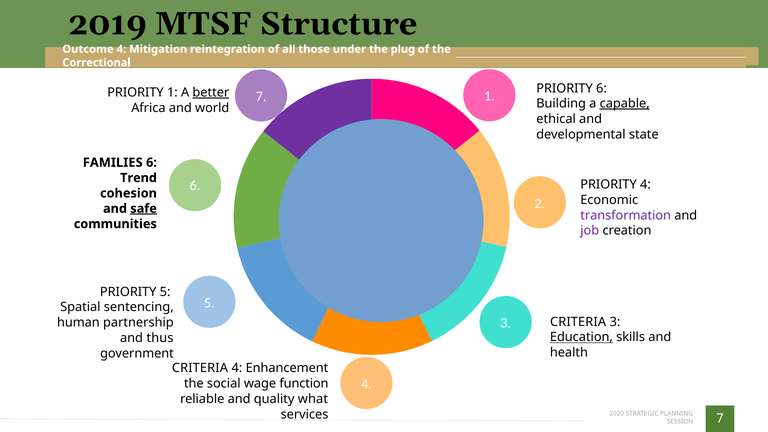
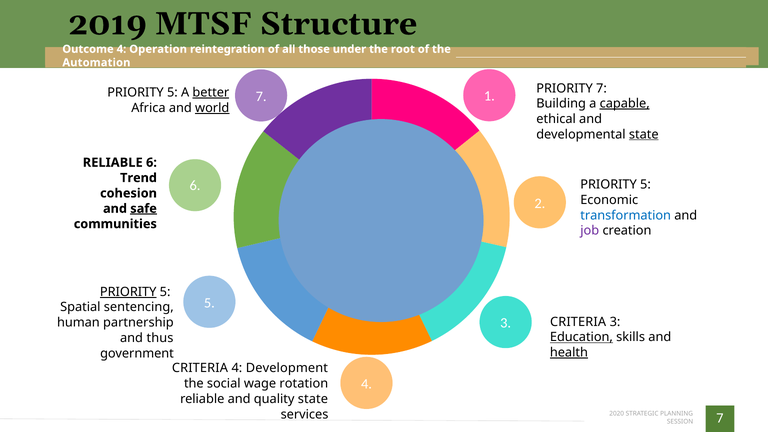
Mitigation: Mitigation -> Operation
plug: plug -> root
Correctional: Correctional -> Automation
1 at (172, 93): 1 -> 5
PRIORITY 6: 6 -> 7
world underline: none -> present
state at (644, 134) underline: none -> present
FAMILIES at (113, 163): FAMILIES -> RELIABLE
4 at (645, 185): 4 -> 5
transformation colour: purple -> blue
PRIORITY at (128, 292) underline: none -> present
health underline: none -> present
Enhancement: Enhancement -> Development
function: function -> rotation
quality what: what -> state
